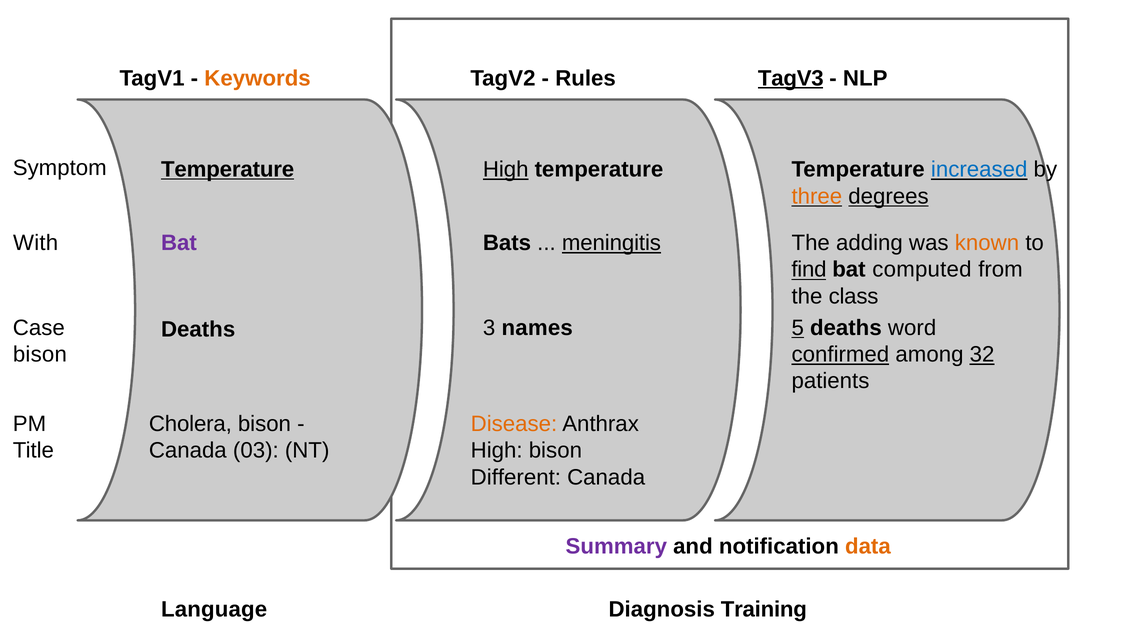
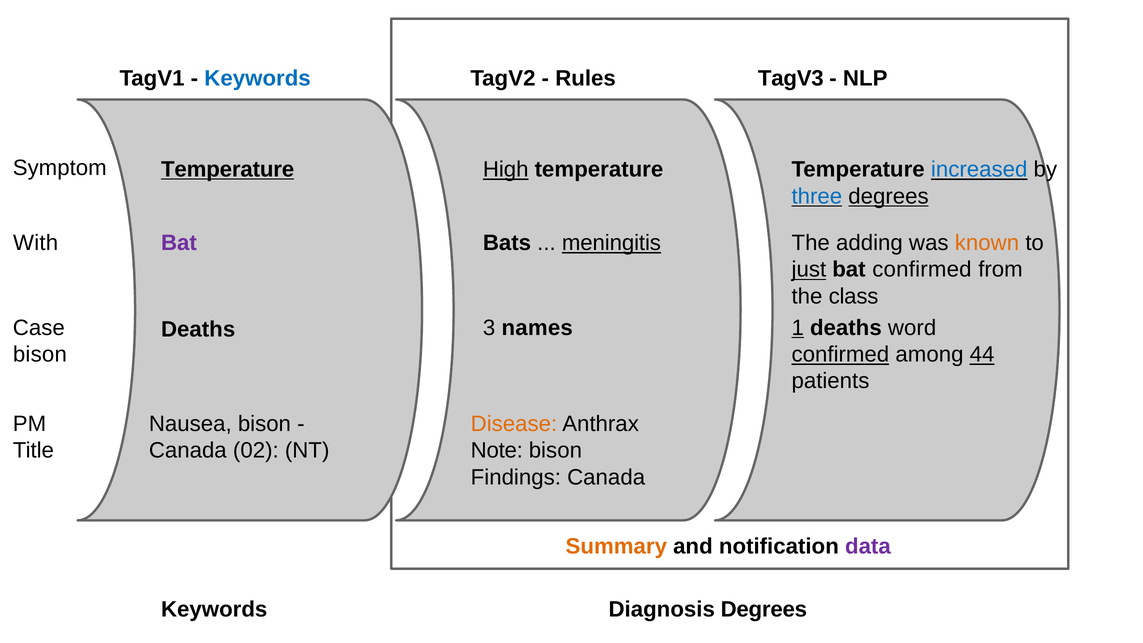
Keywords at (258, 78) colour: orange -> blue
TagV3 underline: present -> none
three colour: orange -> blue
find: find -> just
bat computed: computed -> confirmed
5: 5 -> 1
32: 32 -> 44
Cholera: Cholera -> Nausea
03: 03 -> 02
High at (497, 450): High -> Note
Different: Different -> Findings
Summary colour: purple -> orange
data colour: orange -> purple
Language at (214, 609): Language -> Keywords
Diagnosis Training: Training -> Degrees
